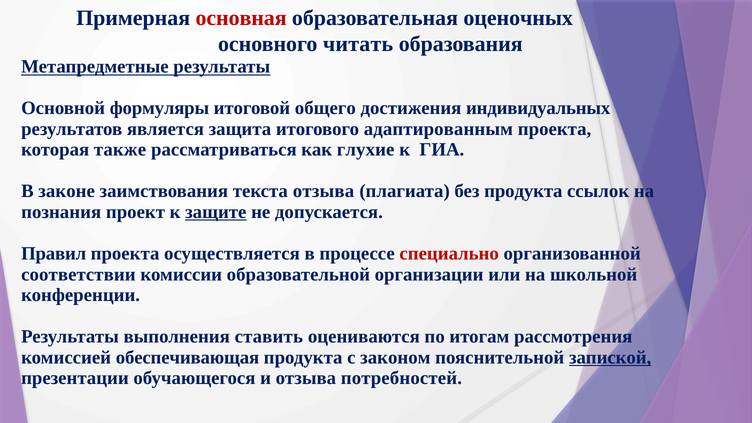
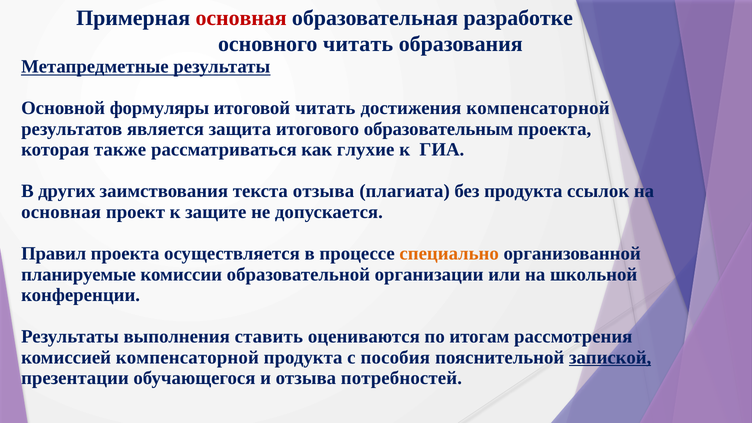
оценочных: оценочных -> разработке
итоговой общего: общего -> читать
достижения индивидуальных: индивидуальных -> компенсаторной
адаптированным: адаптированным -> образовательным
законе: законе -> других
познания at (61, 212): познания -> основная
защите underline: present -> none
специально colour: red -> orange
соответствии: соответствии -> планируемые
комиссией обеспечивающая: обеспечивающая -> компенсаторной
законом: законом -> пособия
